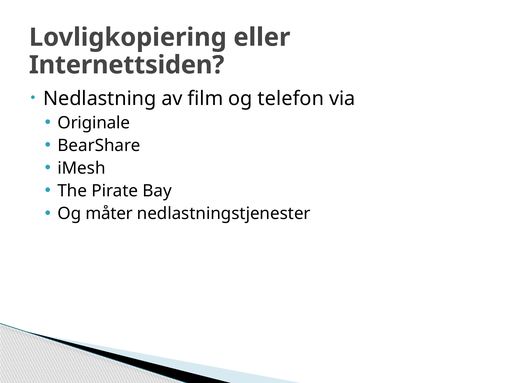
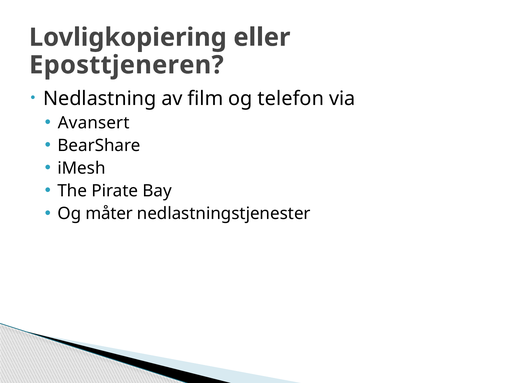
Internettsiden: Internettsiden -> Eposttjeneren
Originale: Originale -> Avansert
